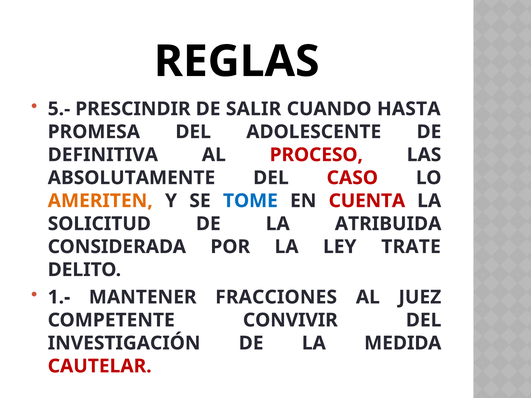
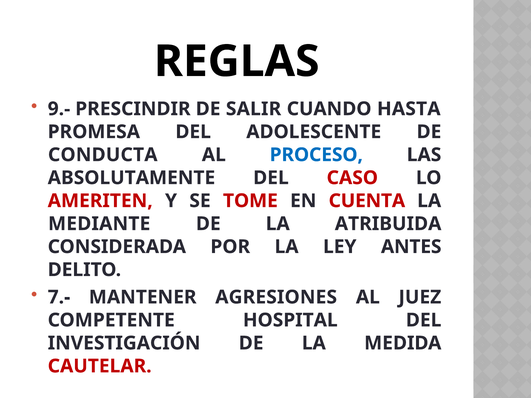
5.-: 5.- -> 9.-
DEFINITIVA: DEFINITIVA -> CONDUCTA
PROCESO colour: red -> blue
AMERITEN colour: orange -> red
TOME colour: blue -> red
SOLICITUD: SOLICITUD -> MEDIANTE
TRATE: TRATE -> ANTES
1.-: 1.- -> 7.-
FRACCIONES: FRACCIONES -> AGRESIONES
CONVIVIR: CONVIVIR -> HOSPITAL
